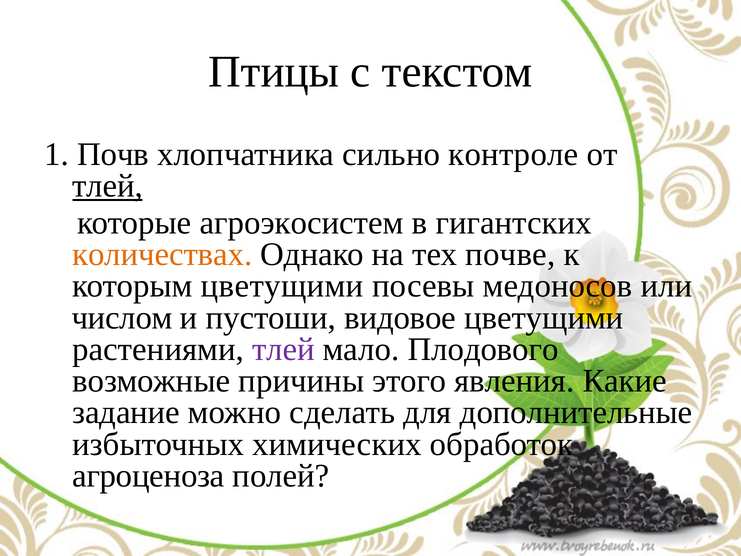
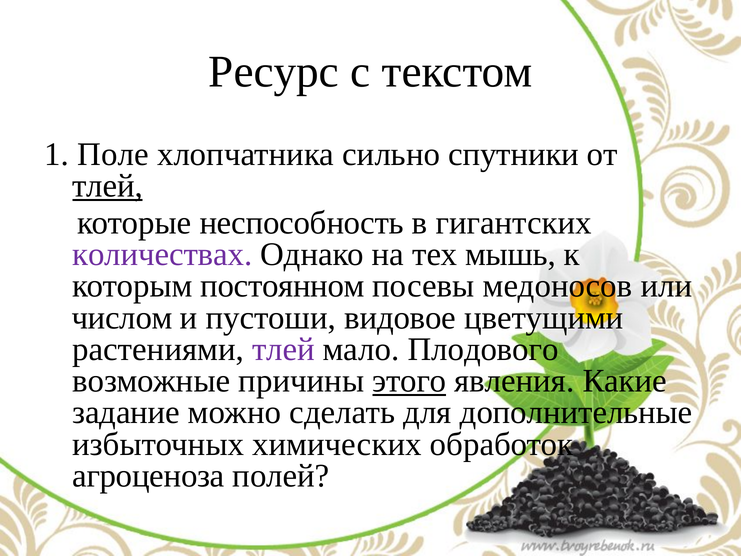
Птицы: Птицы -> Ресурс
Почв: Почв -> Поле
контроле: контроле -> спутники
агроэкосистем: агроэкосистем -> неспособность
количествах colour: orange -> purple
почве: почве -> мышь
которым цветущими: цветущими -> постоянном
этого underline: none -> present
